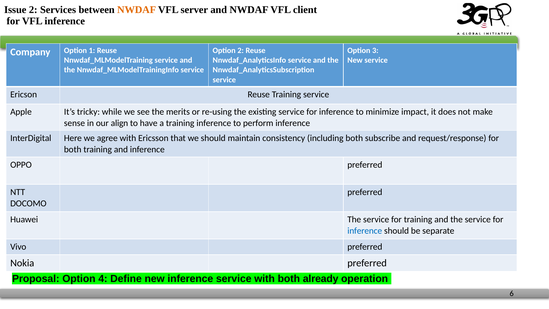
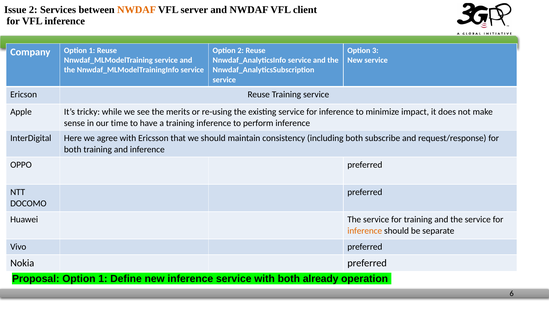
align: align -> time
inference at (365, 231) colour: blue -> orange
Proposal Option 4: 4 -> 1
